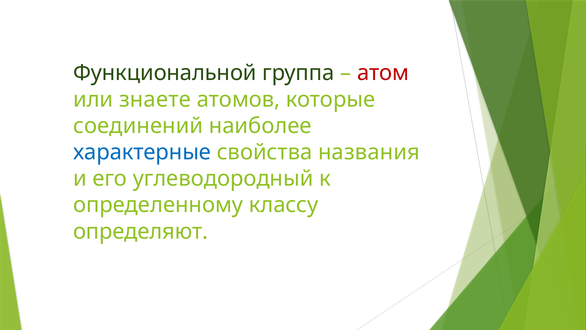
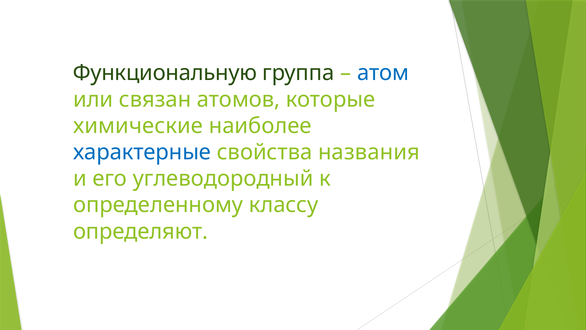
Функциональной: Функциональной -> Функциональную
атом colour: red -> blue
знаете: знаете -> связан
соединений: соединений -> химические
